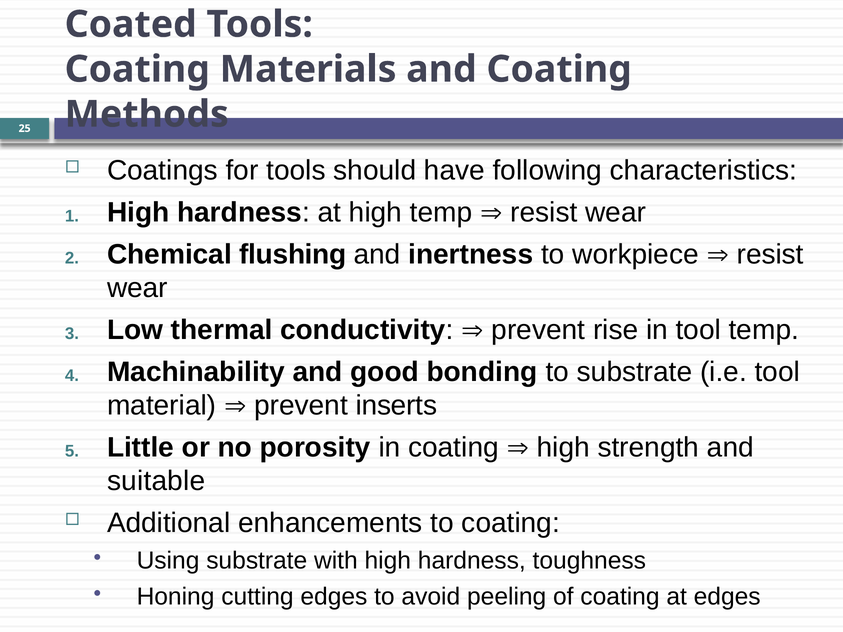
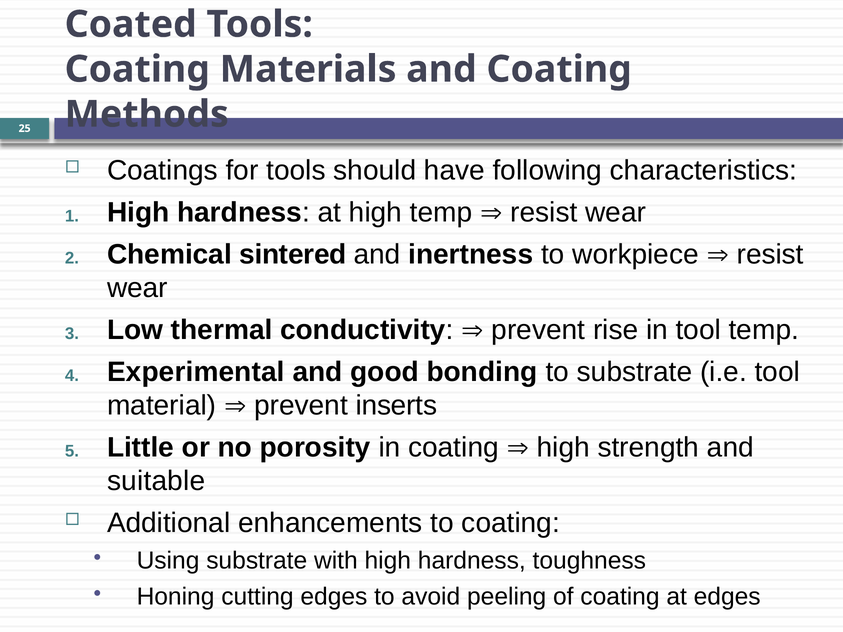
flushing: flushing -> sintered
Machinability: Machinability -> Experimental
